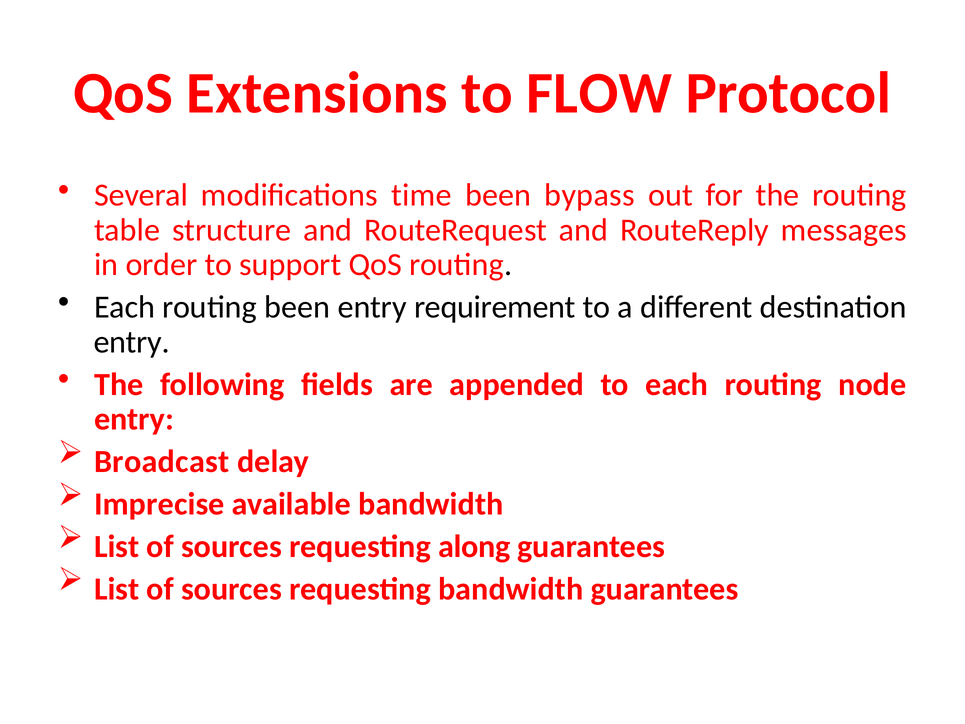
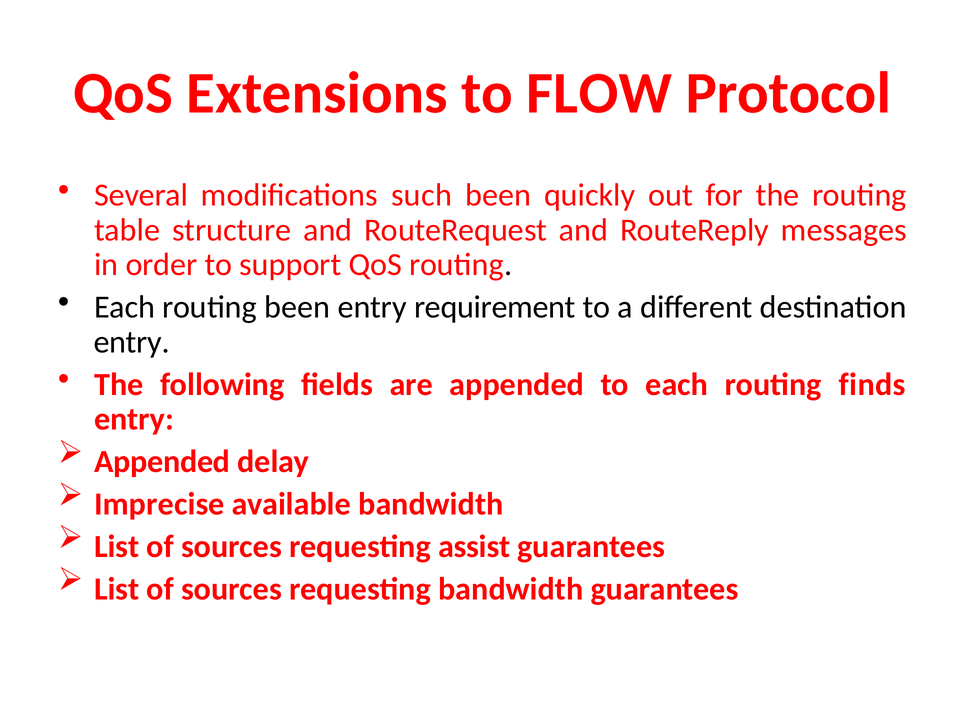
time: time -> such
bypass: bypass -> quickly
node: node -> finds
Broadcast at (162, 461): Broadcast -> Appended
along: along -> assist
